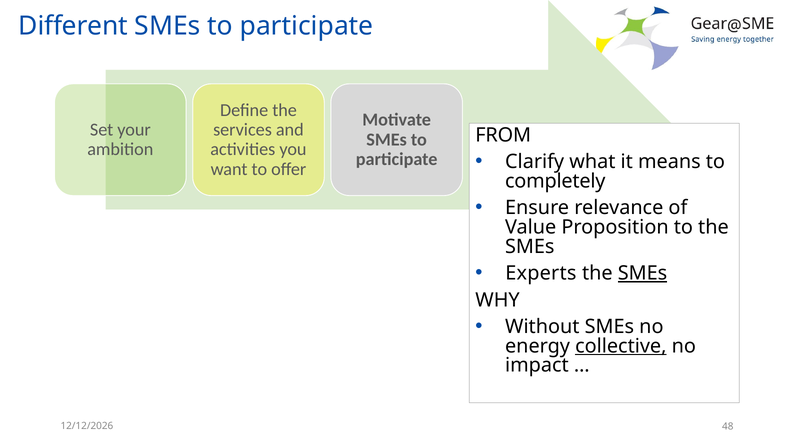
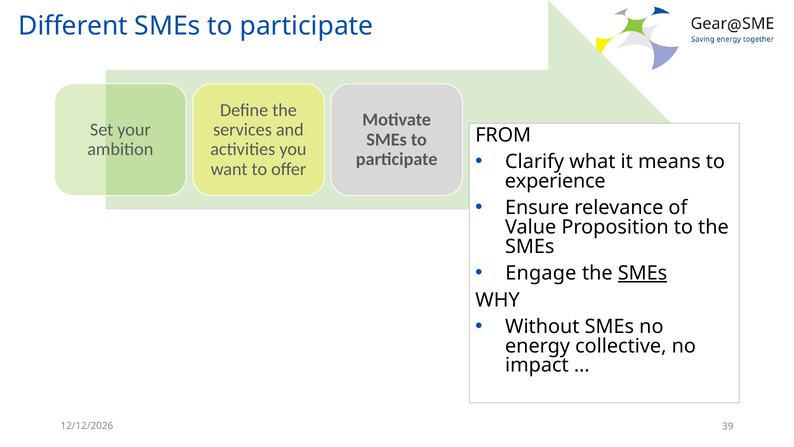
completely: completely -> experience
Experts: Experts -> Engage
collective underline: present -> none
48: 48 -> 39
